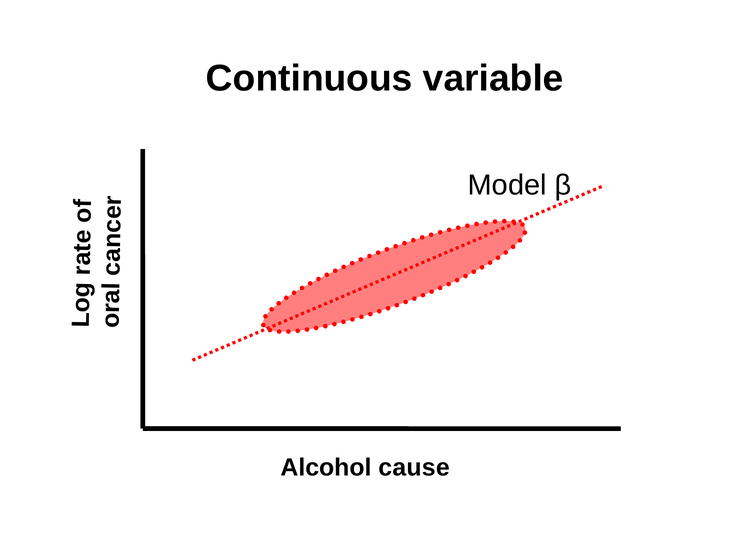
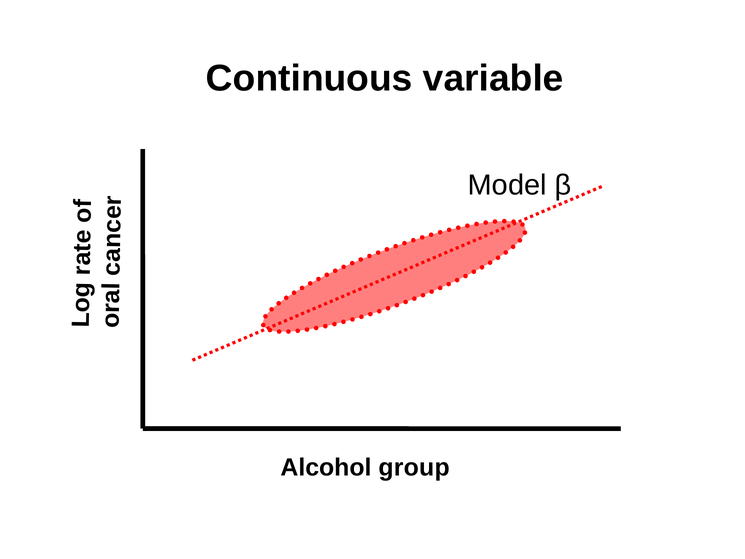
cause: cause -> group
